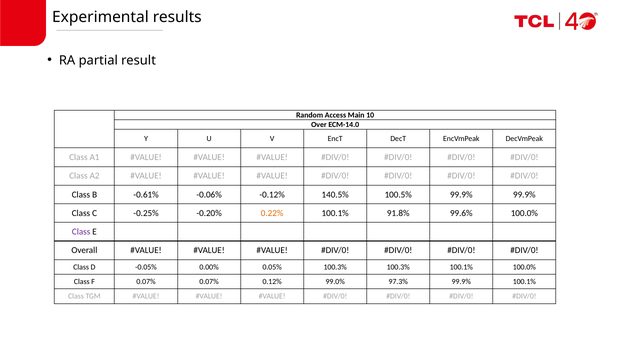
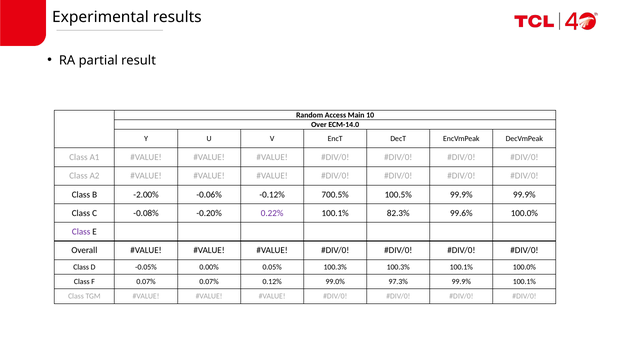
-0.61%: -0.61% -> -2.00%
140.5%: 140.5% -> 700.5%
-0.25%: -0.25% -> -0.08%
0.22% colour: orange -> purple
91.8%: 91.8% -> 82.3%
